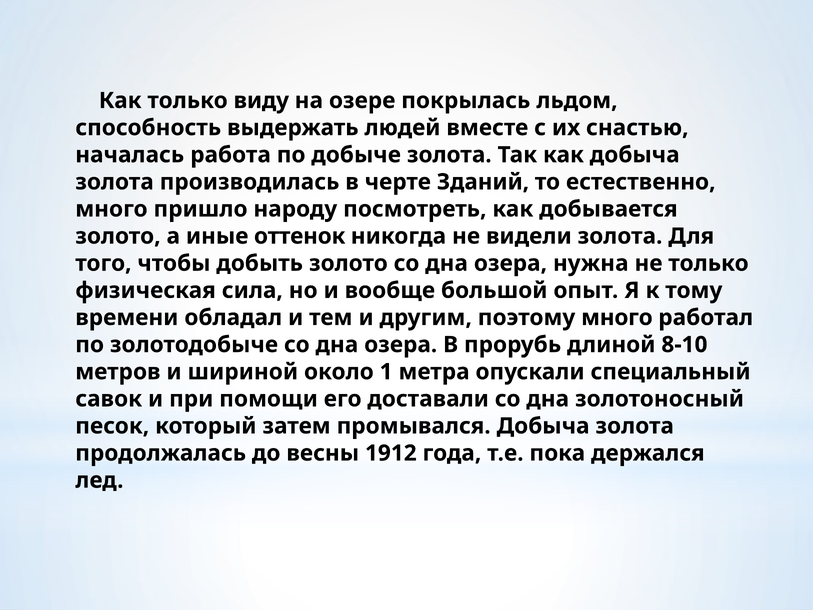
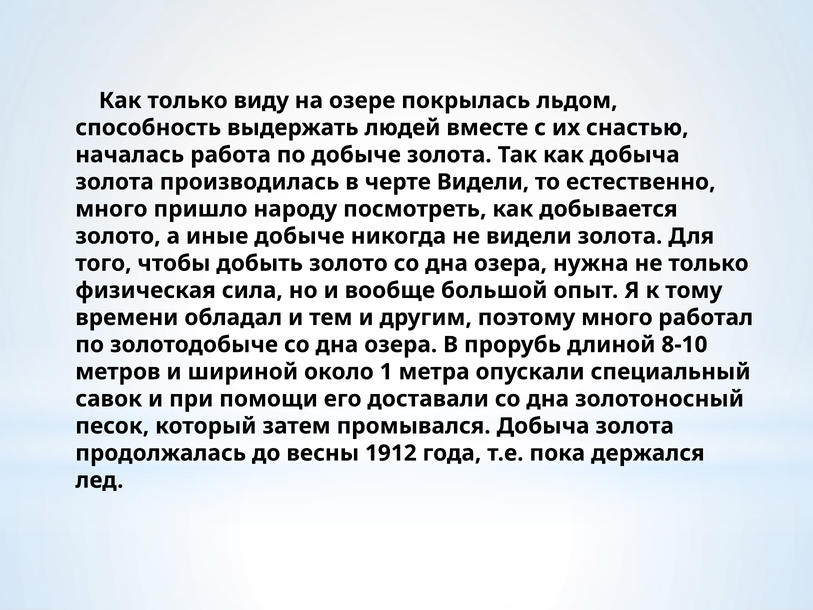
черте Зданий: Зданий -> Видели
иные оттенок: оттенок -> добыче
